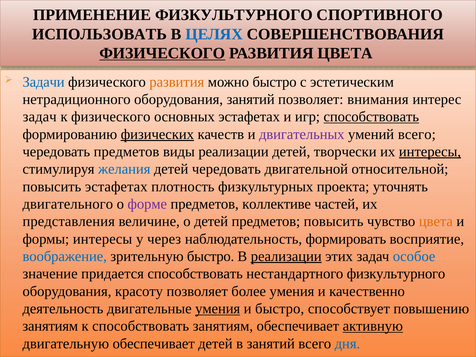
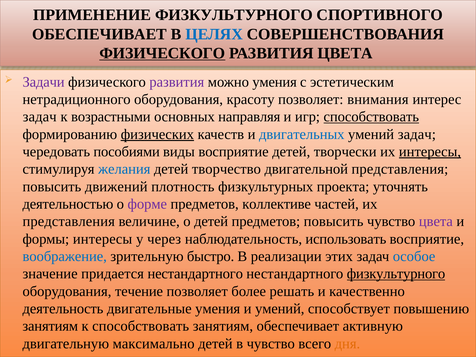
ИСПОЛЬЗОВАТЬ at (99, 34): ИСПОЛЬЗОВАТЬ -> ОБЕСПЕЧИВАЕТ
Задачи colour: blue -> purple
развития at (177, 82) colour: orange -> purple
можно быстро: быстро -> умения
оборудования занятий: занятий -> красоту
к физического: физического -> возрастными
основных эстафетах: эстафетах -> направляя
двигательных colour: purple -> blue
умений всего: всего -> задач
чередовать предметов: предметов -> пособиями
виды реализации: реализации -> восприятие
детей чередовать: чередовать -> творчество
двигательной относительной: относительной -> представления
повысить эстафетах: эстафетах -> движений
двигательного: двигательного -> деятельностью
цвета at (436, 221) colour: orange -> purple
формировать: формировать -> использовать
реализации at (286, 256) underline: present -> none
придается способствовать: способствовать -> нестандартного
физкультурного at (396, 274) underline: none -> present
красоту: красоту -> течение
более умения: умения -> решать
умения at (218, 309) underline: present -> none
и быстро: быстро -> умений
активную underline: present -> none
двигательную обеспечивает: обеспечивает -> максимально
в занятий: занятий -> чувство
дня colour: blue -> orange
